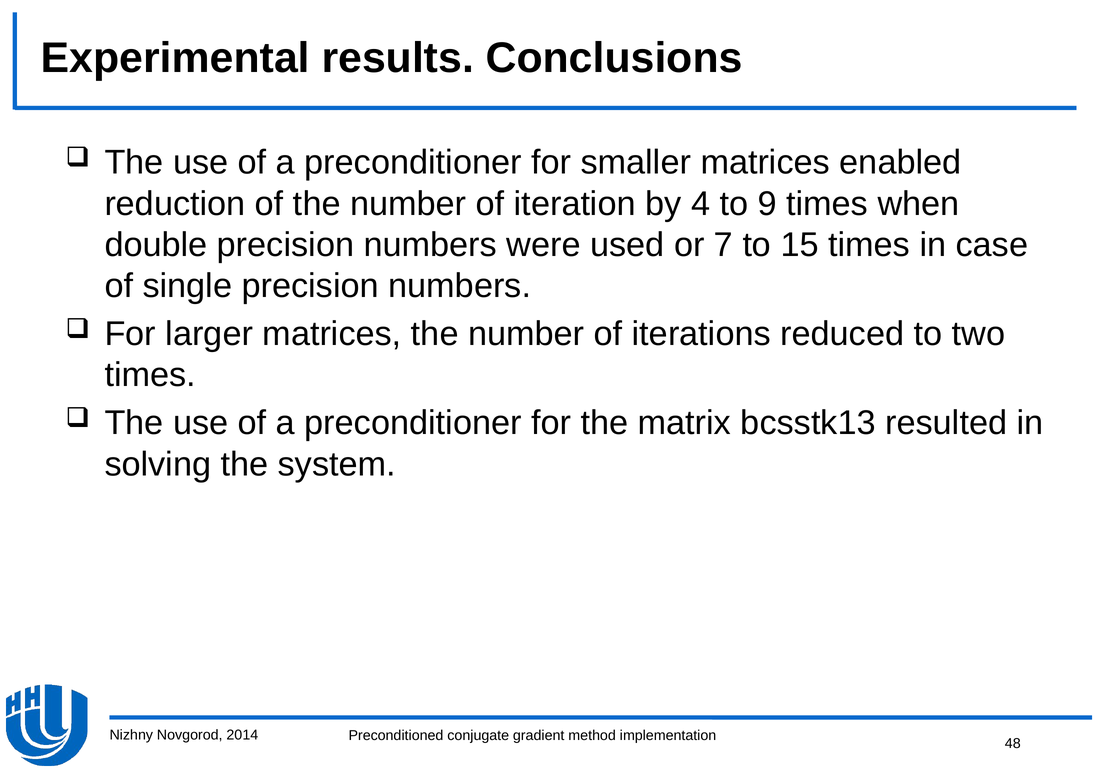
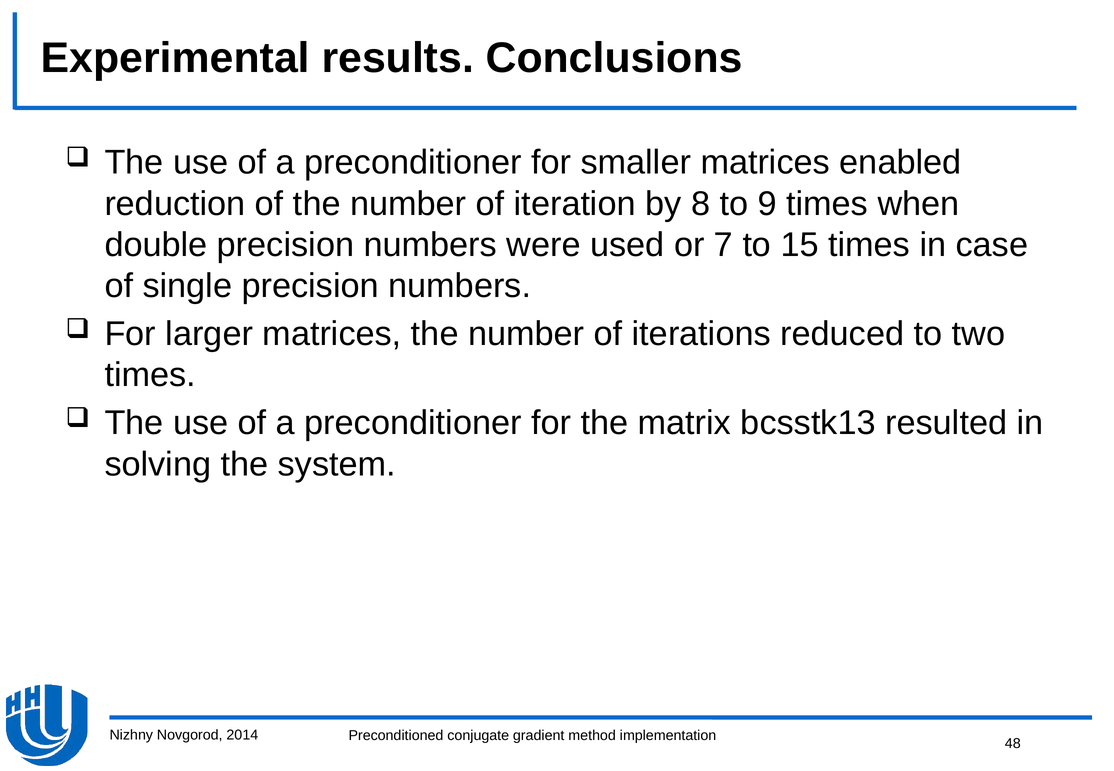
4: 4 -> 8
